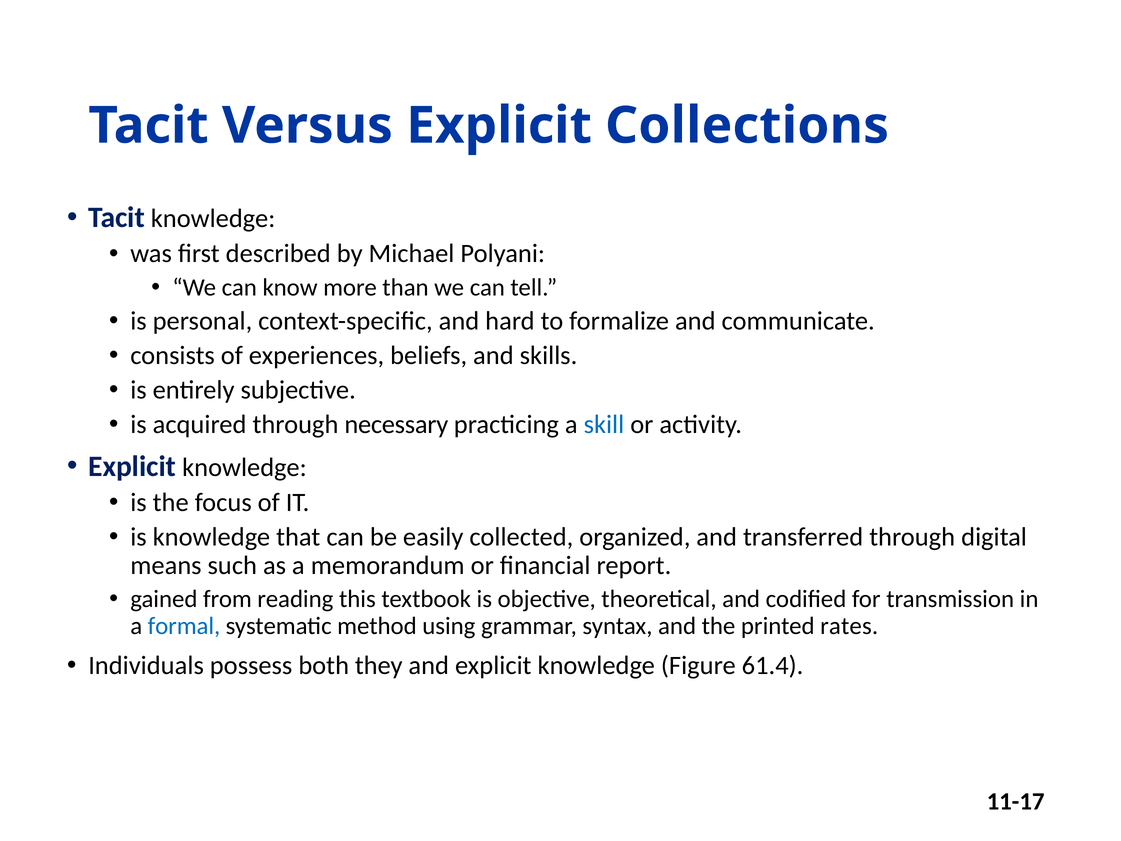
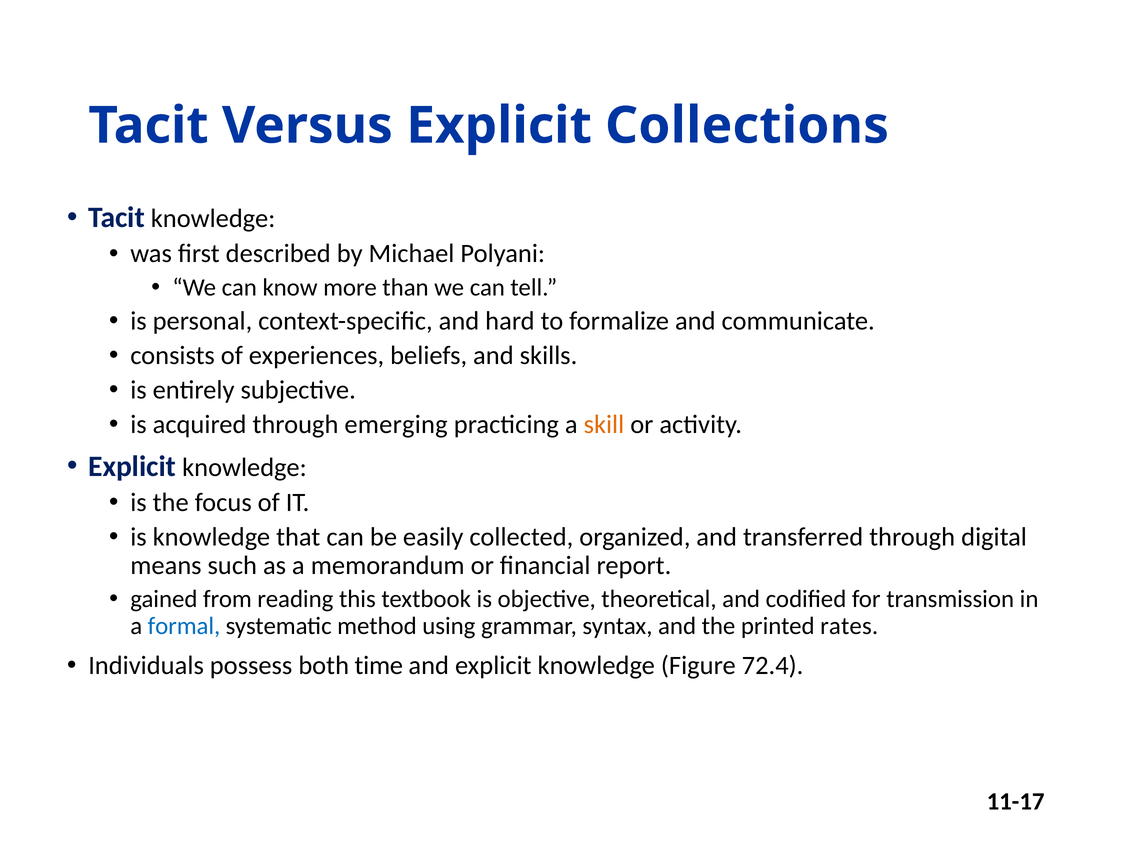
necessary: necessary -> emerging
skill colour: blue -> orange
they: they -> time
61.4: 61.4 -> 72.4
